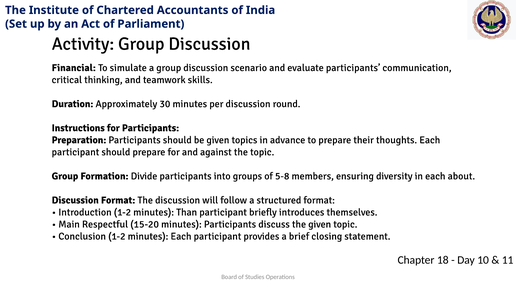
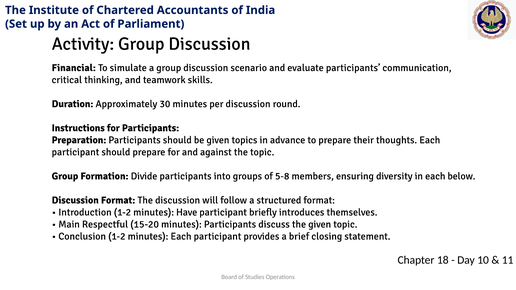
about: about -> below
Than: Than -> Have
